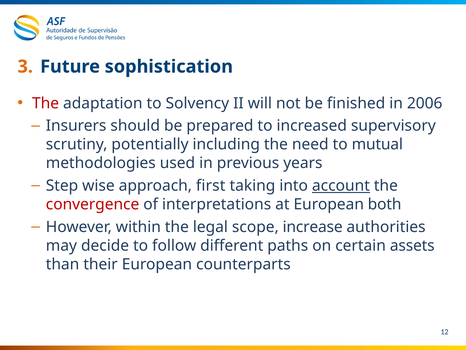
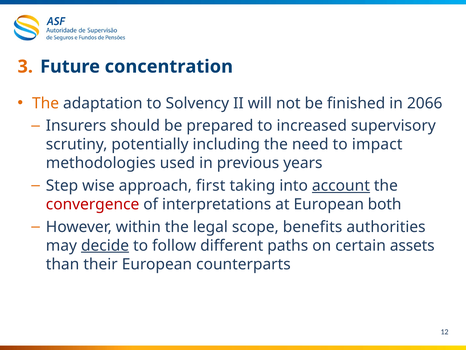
sophistication: sophistication -> concentration
The at (46, 103) colour: red -> orange
2006: 2006 -> 2066
mutual: mutual -> impact
increase: increase -> benefits
decide underline: none -> present
